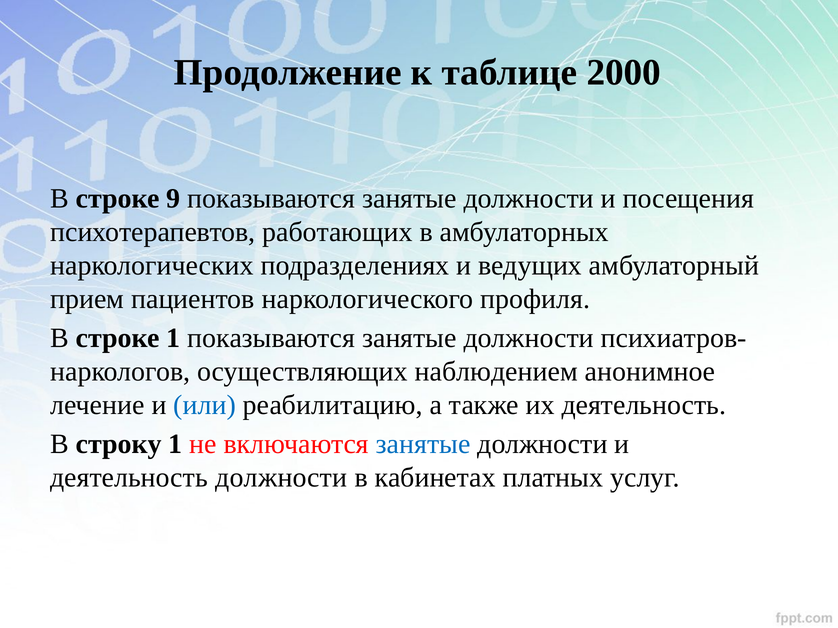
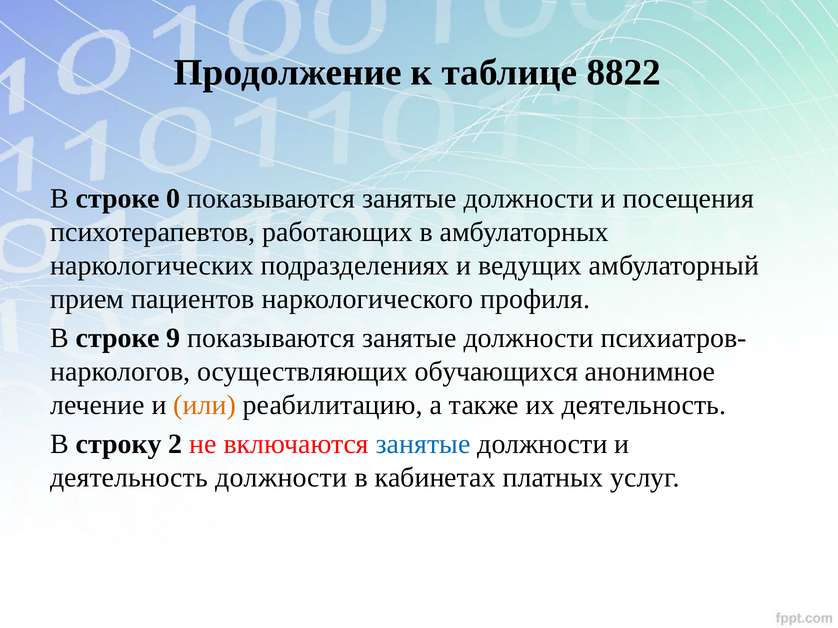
2000: 2000 -> 8822
9: 9 -> 0
строке 1: 1 -> 9
наблюдением: наблюдением -> обучающихся
или colour: blue -> orange
строку 1: 1 -> 2
